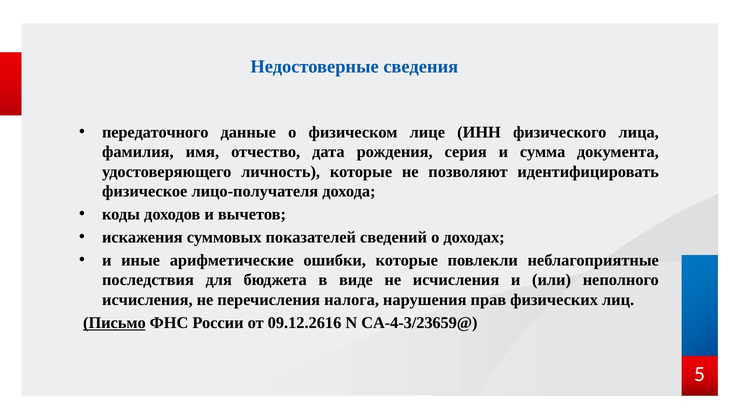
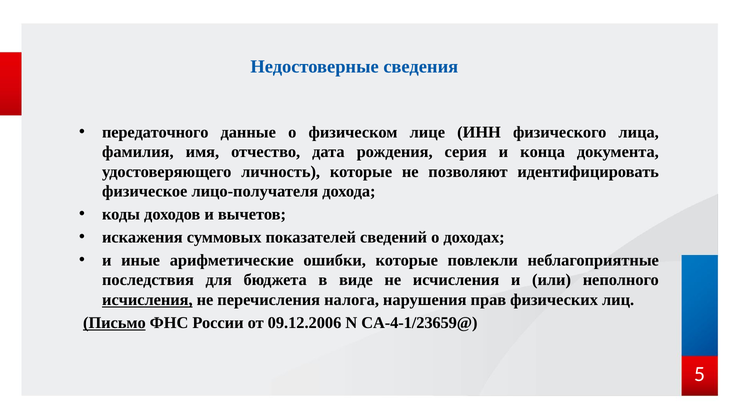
сумма: сумма -> конца
исчисления at (147, 300) underline: none -> present
09.12.2616: 09.12.2616 -> 09.12.2006
СА-4-3/23659@: СА-4-3/23659@ -> СА-4-1/23659@
